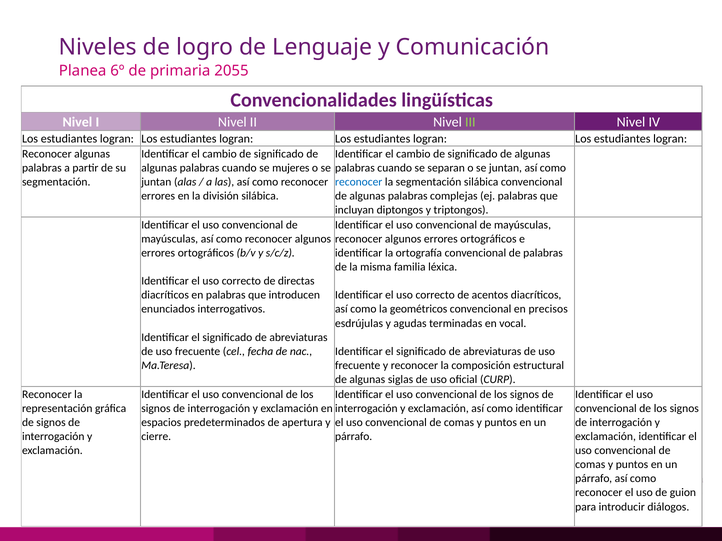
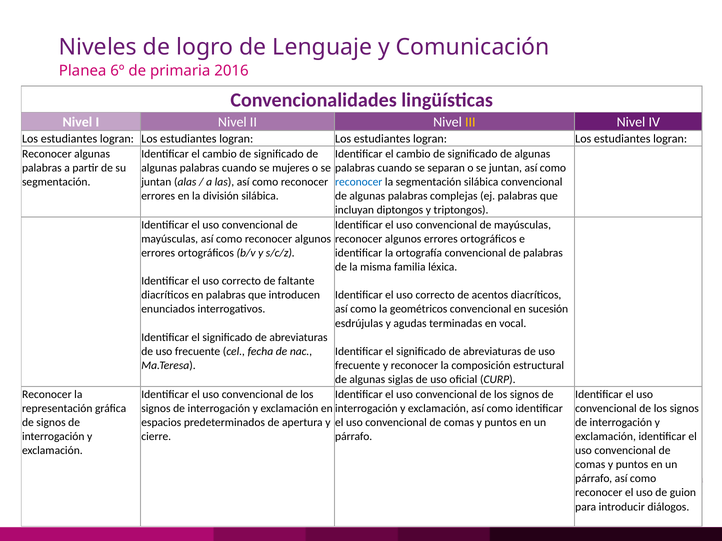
2055: 2055 -> 2016
III colour: light green -> yellow
directas: directas -> faltante
precisos: precisos -> sucesión
